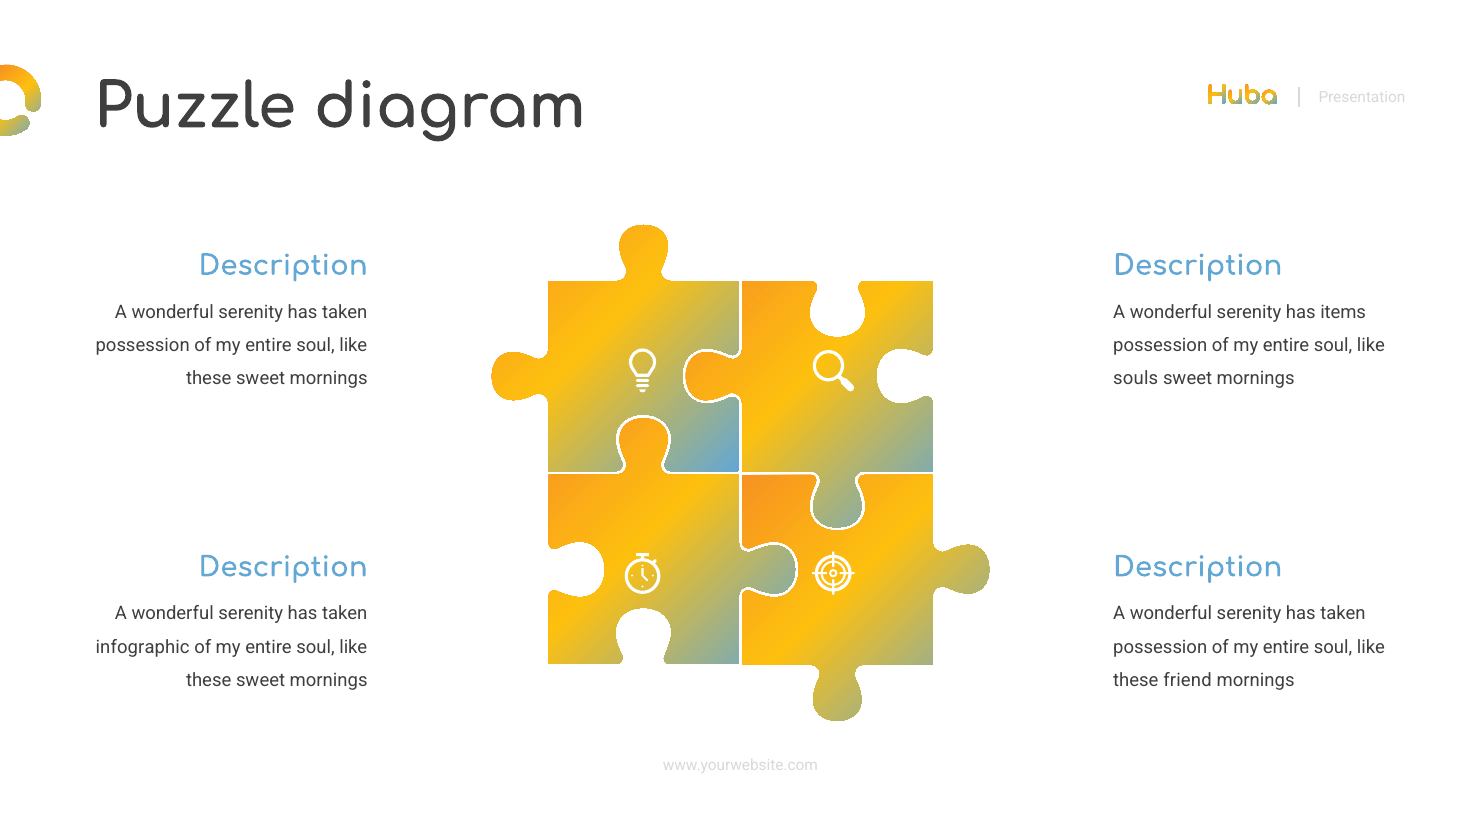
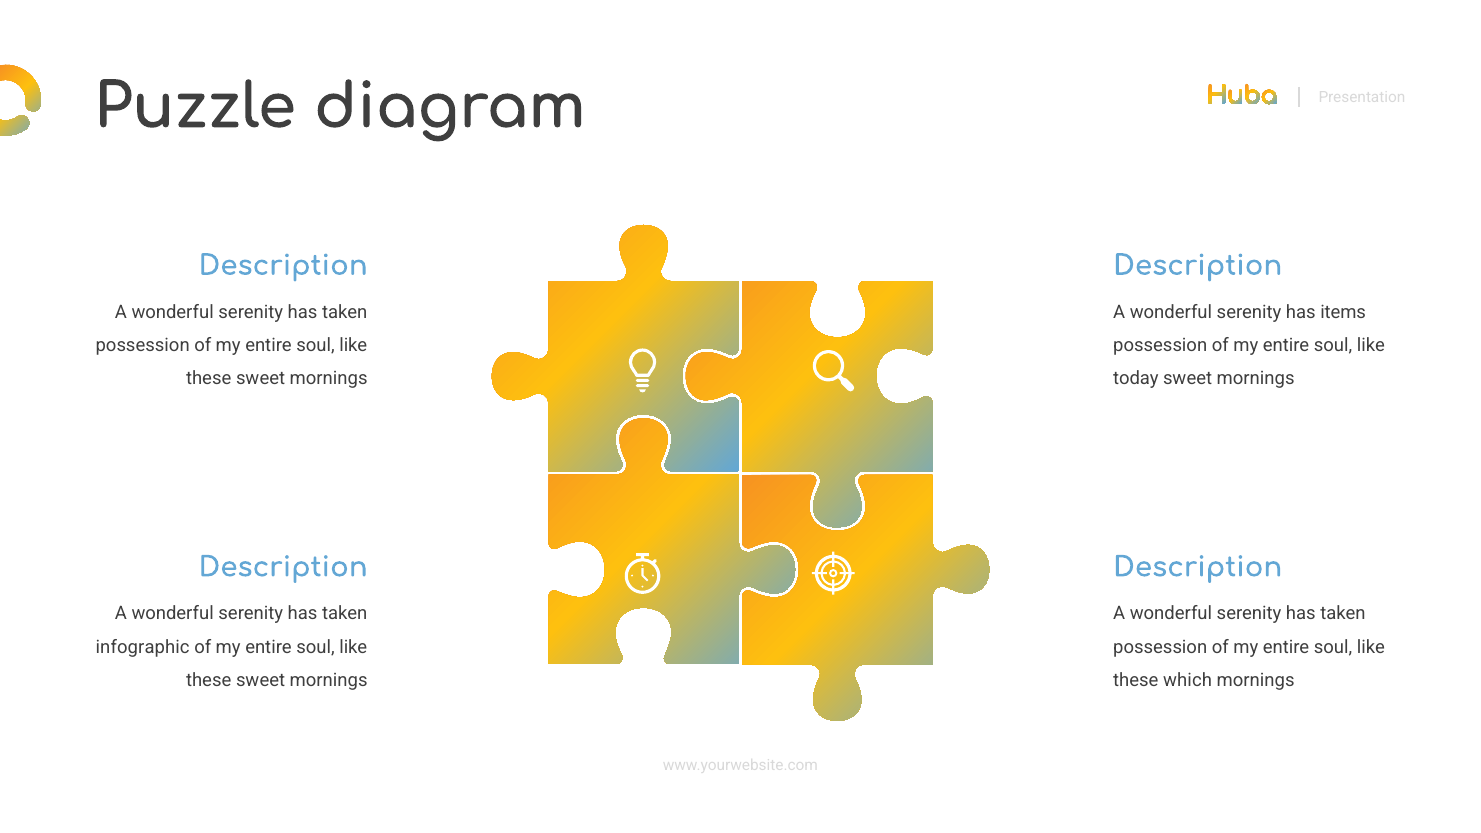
souls: souls -> today
friend: friend -> which
